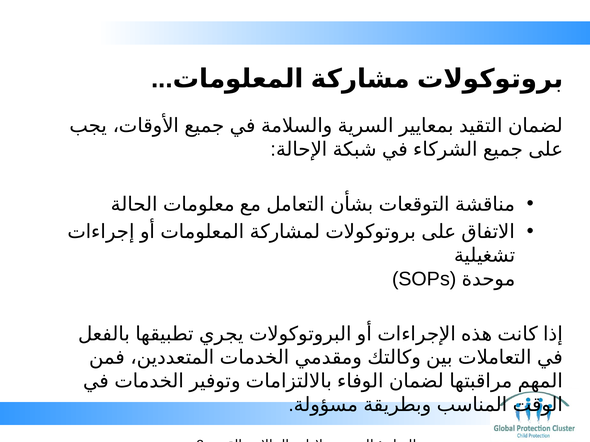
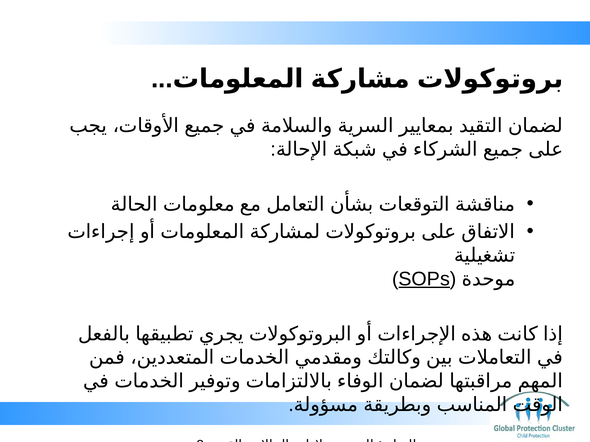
SOPs underline: none -> present
